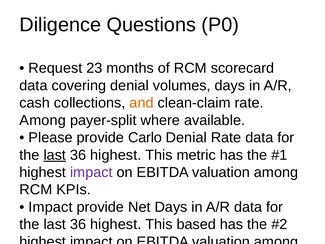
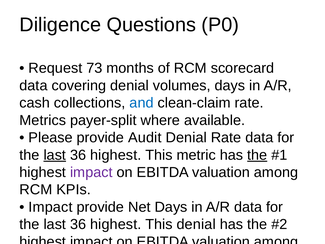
23: 23 -> 73
and colour: orange -> blue
Among at (43, 120): Among -> Metrics
Carlo: Carlo -> Audit
the at (257, 155) underline: none -> present
This based: based -> denial
